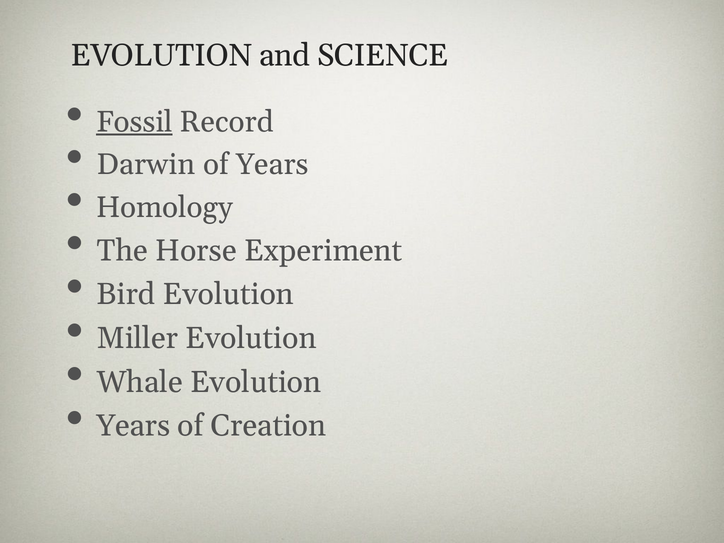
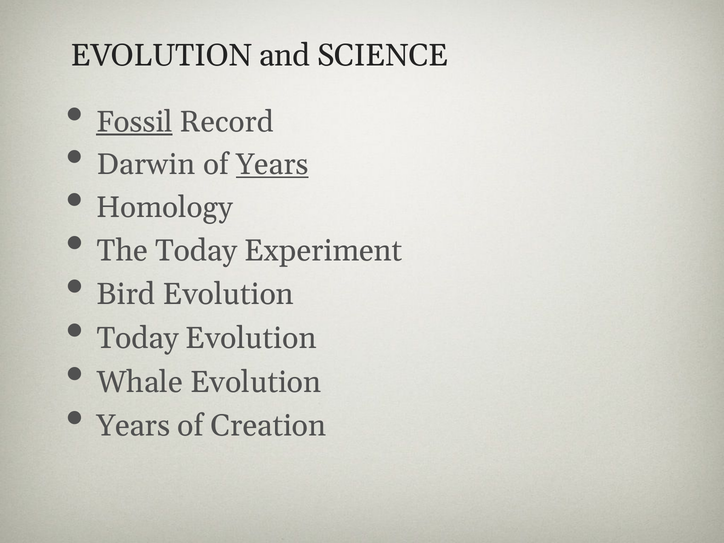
Years at (272, 165) underline: none -> present
The Horse: Horse -> Today
Miller at (138, 338): Miller -> Today
